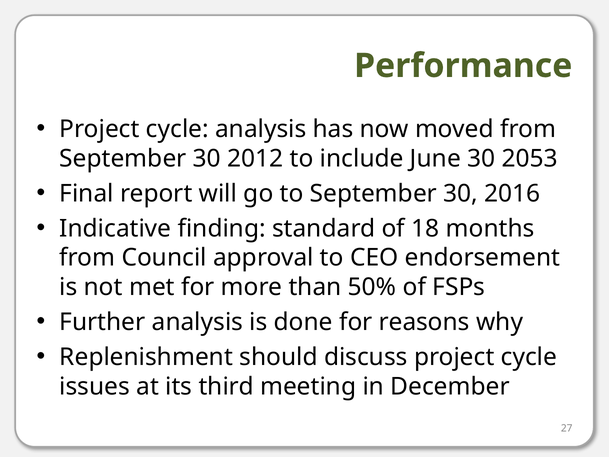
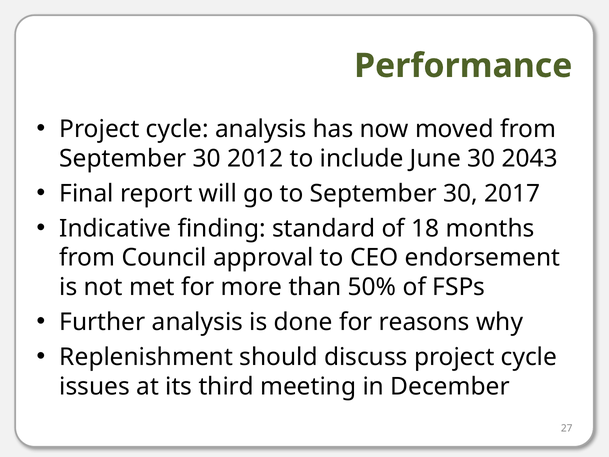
2053: 2053 -> 2043
2016: 2016 -> 2017
